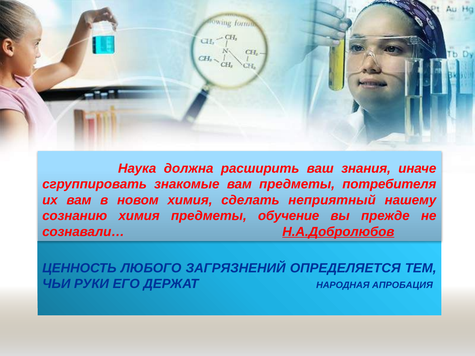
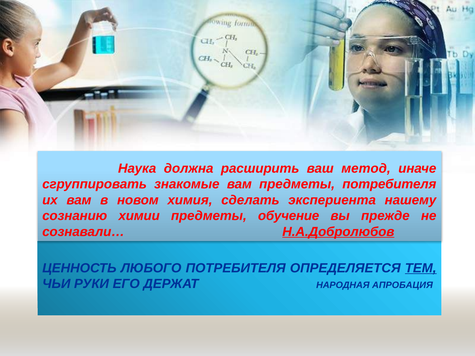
знания: знания -> метод
неприятный: неприятный -> экспериента
сознанию химия: химия -> химии
ЛЮБОГО ЗАГРЯЗНЕНИЙ: ЗАГРЯЗНЕНИЙ -> ПОТРЕБИТЕЛЯ
ТЕМ underline: none -> present
